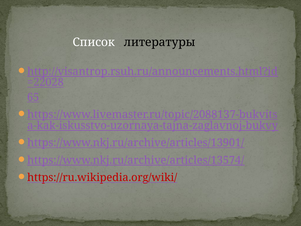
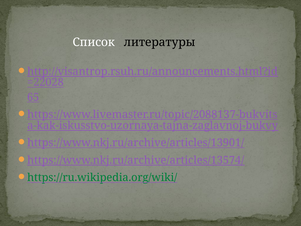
https://ru.wikipedia.org/wiki/ colour: red -> green
